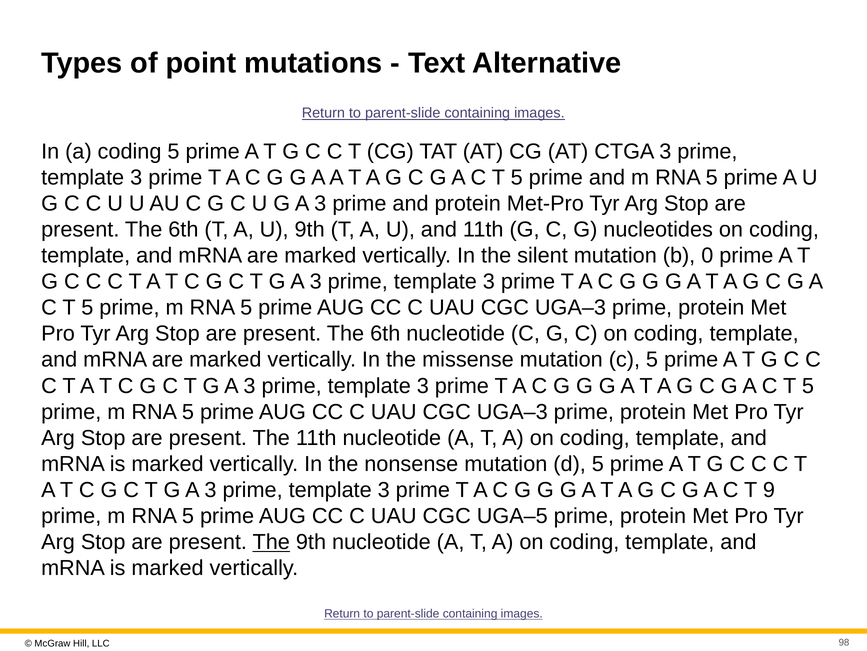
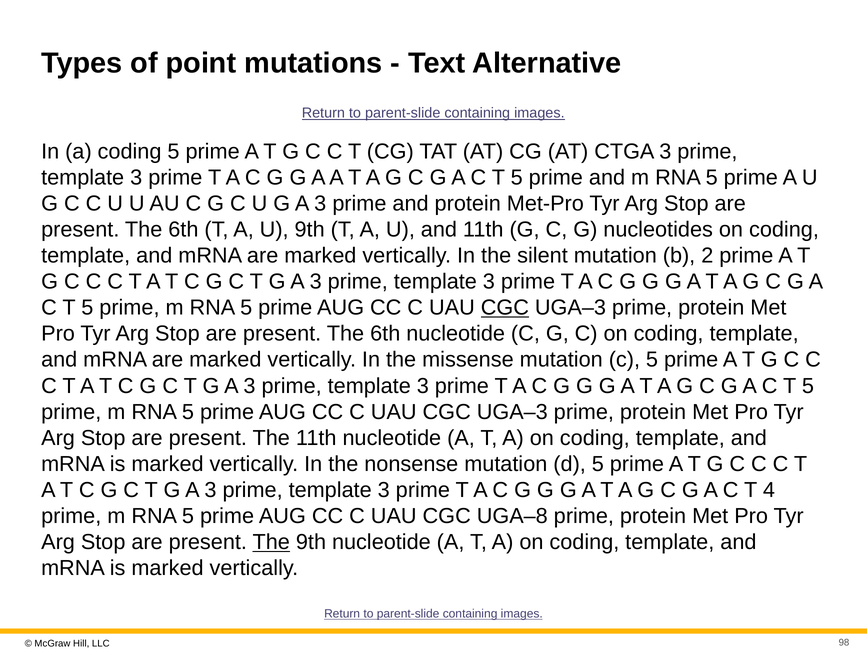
0: 0 -> 2
CGC at (505, 307) underline: none -> present
9: 9 -> 4
UGA–5: UGA–5 -> UGA–8
